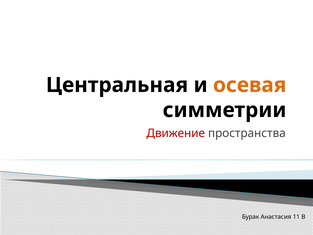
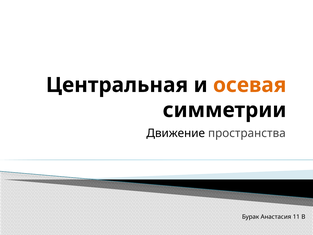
Движение colour: red -> black
